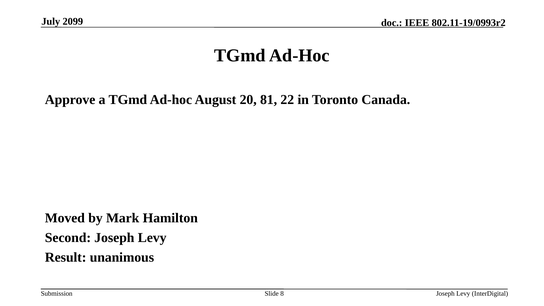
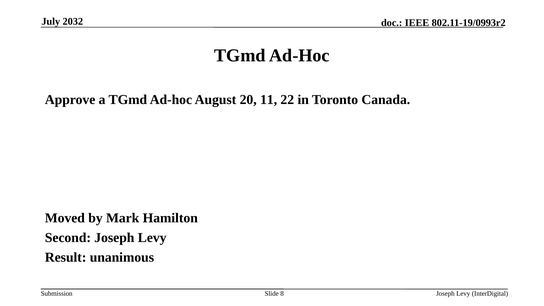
2099: 2099 -> 2032
81: 81 -> 11
